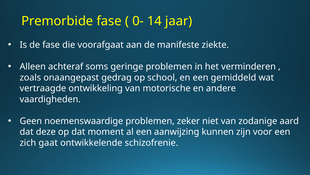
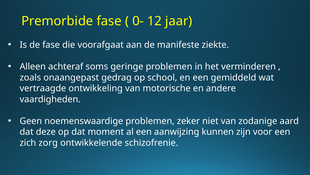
14: 14 -> 12
gaat: gaat -> zorg
